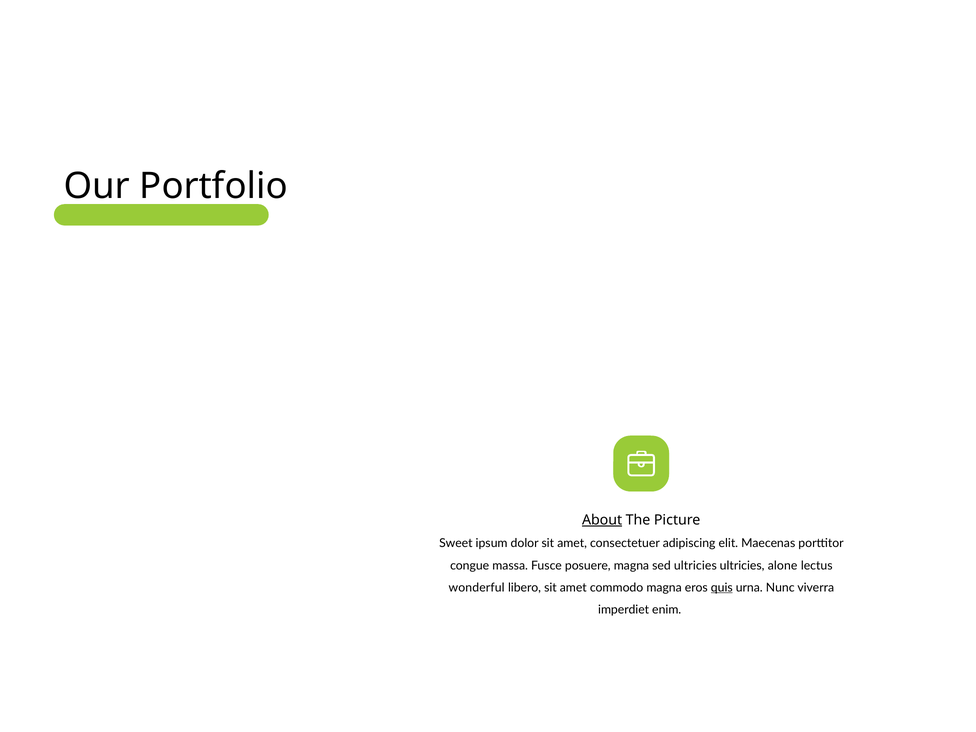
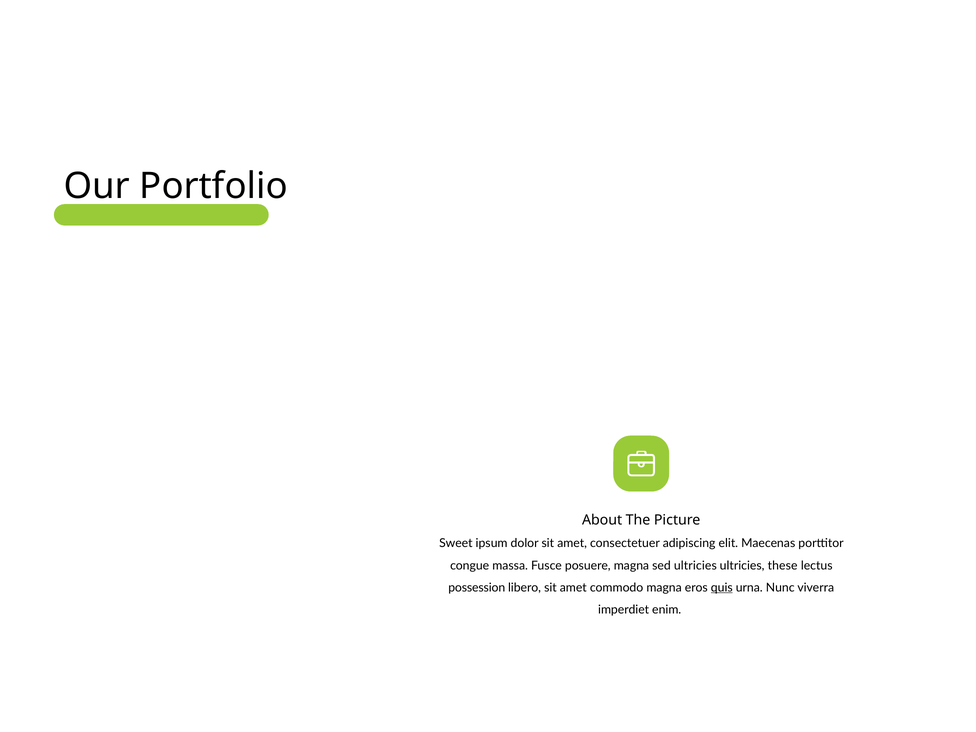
About underline: present -> none
alone: alone -> these
wonderful: wonderful -> possession
